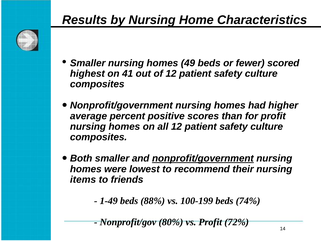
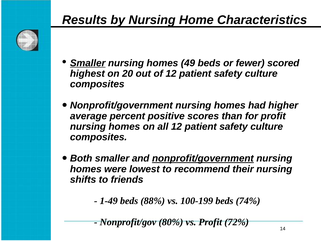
Smaller at (88, 63) underline: none -> present
41: 41 -> 20
items: items -> shifts
